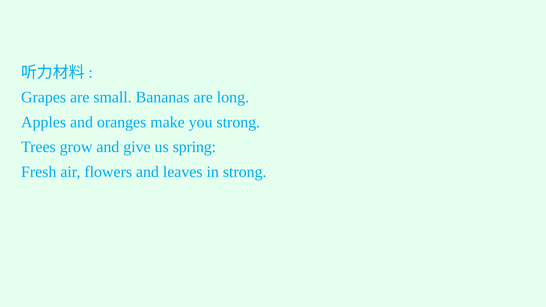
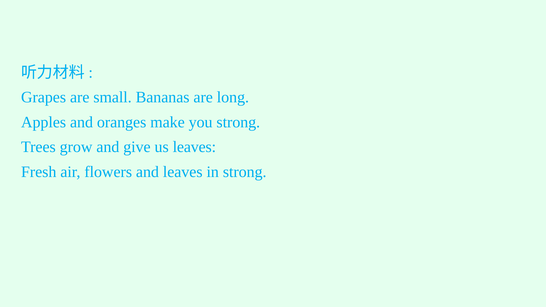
us spring: spring -> leaves
